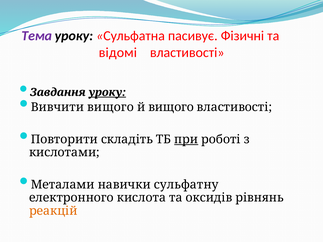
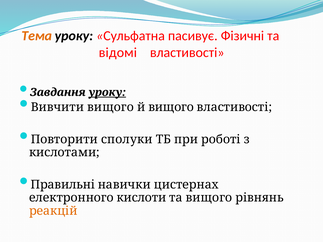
Тема colour: purple -> orange
складіть: складіть -> сполуки
при underline: present -> none
Металами: Металами -> Правильні
сульфатну: сульфатну -> цистернах
кислота: кислота -> кислоти
та оксидів: оксидів -> вищого
